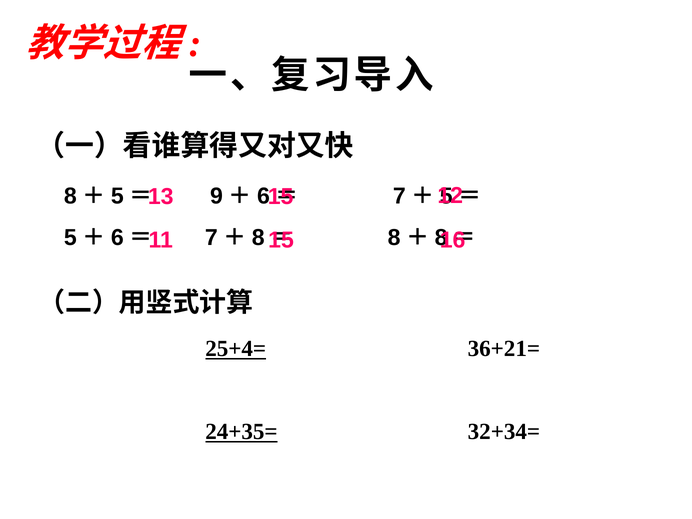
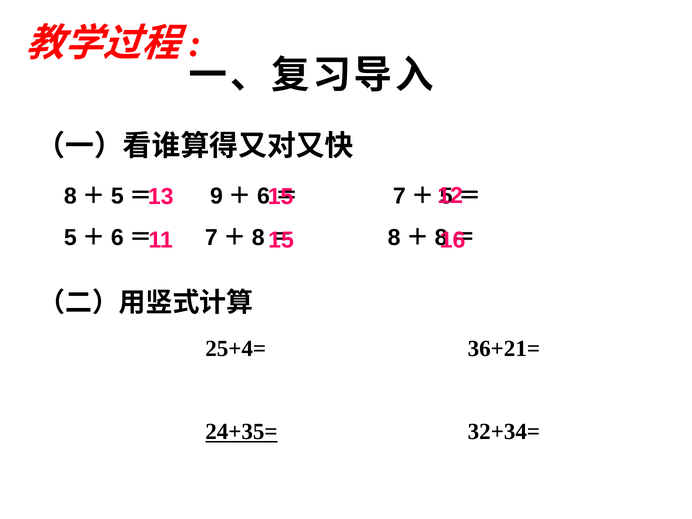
25+4= underline: present -> none
